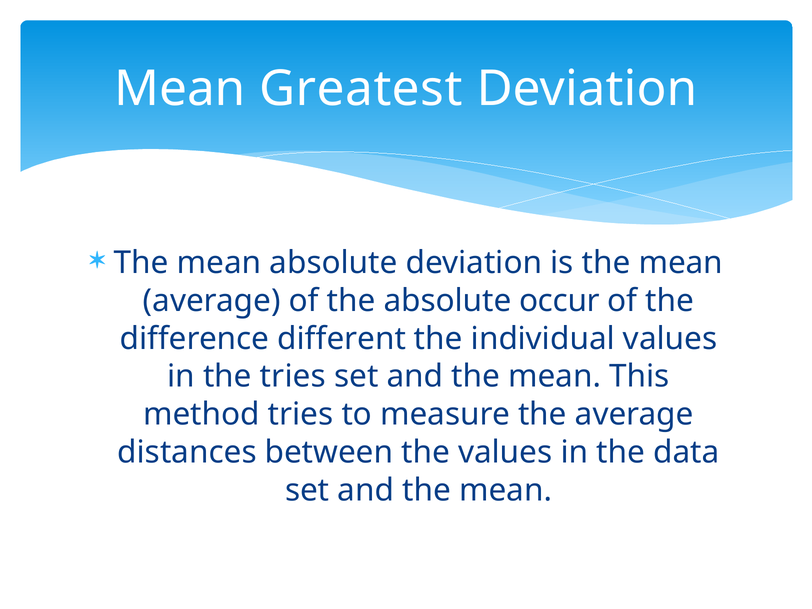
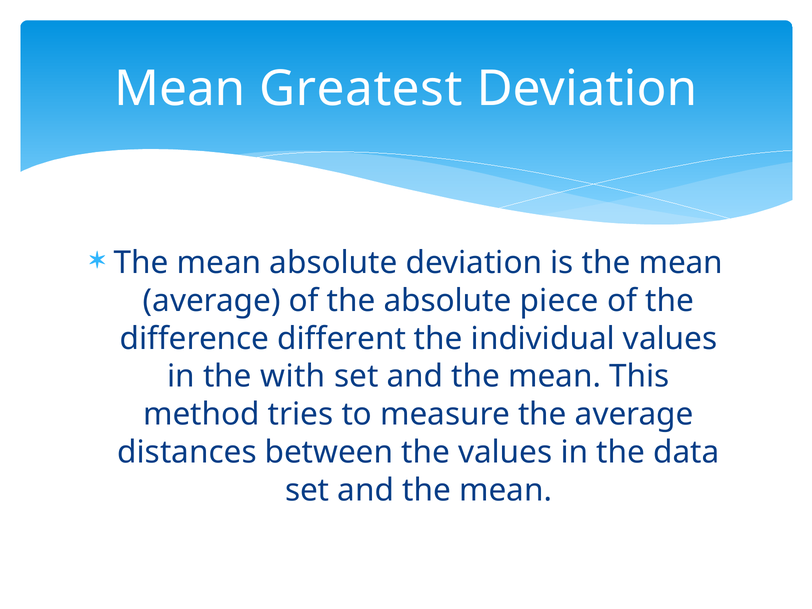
occur: occur -> piece
the tries: tries -> with
